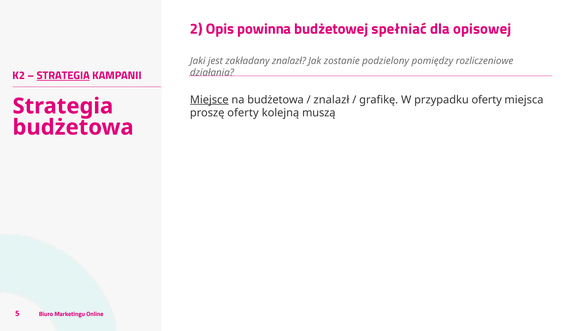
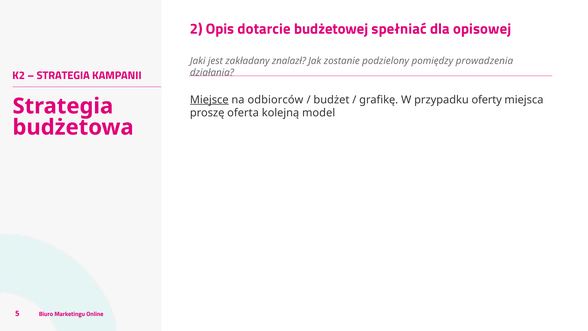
powinna: powinna -> dotarcie
rozliczeniowe: rozliczeniowe -> prowadzenia
STRATEGIA at (63, 75) underline: present -> none
na budżetowa: budżetowa -> odbiorców
znalazł at (331, 100): znalazł -> budżet
proszę oferty: oferty -> oferta
muszą: muszą -> model
